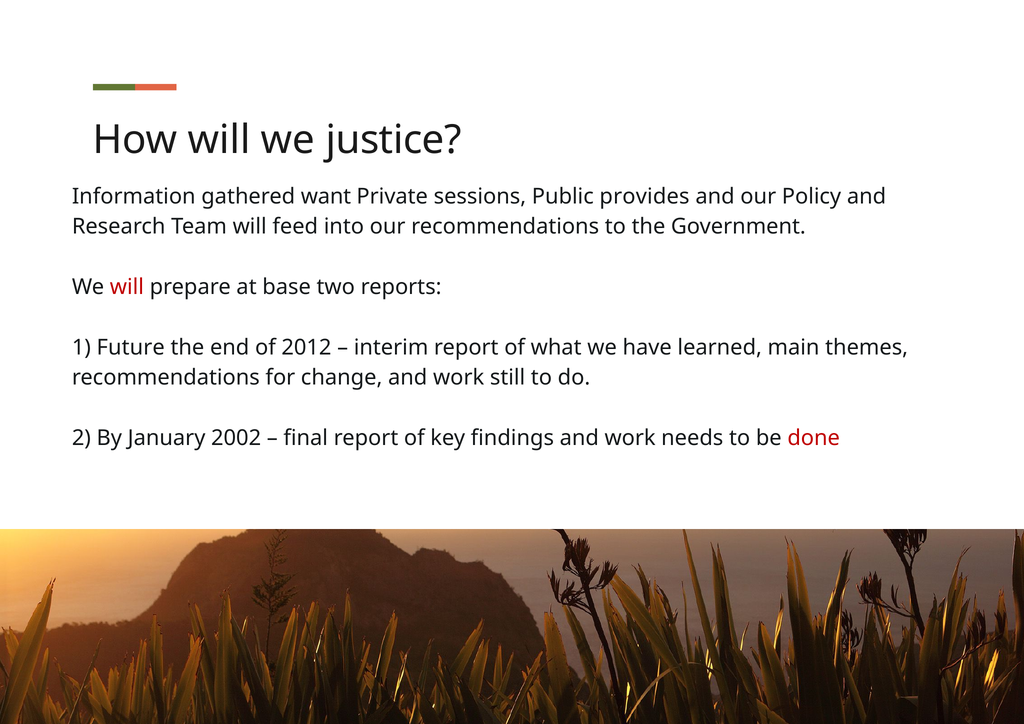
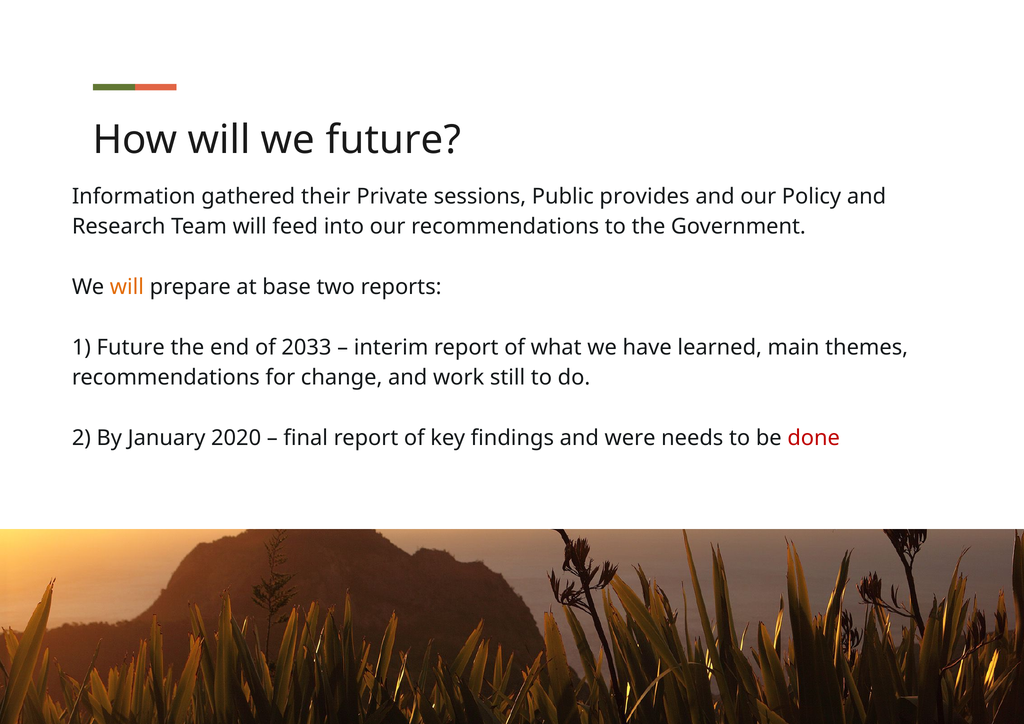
we justice: justice -> future
want: want -> their
will at (127, 287) colour: red -> orange
2012: 2012 -> 2033
2002: 2002 -> 2020
findings and work: work -> were
